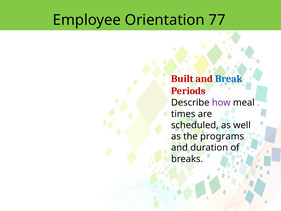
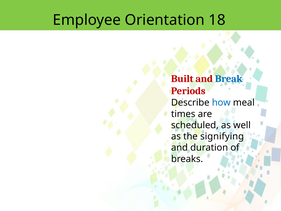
77: 77 -> 18
how colour: purple -> blue
programs: programs -> signifying
